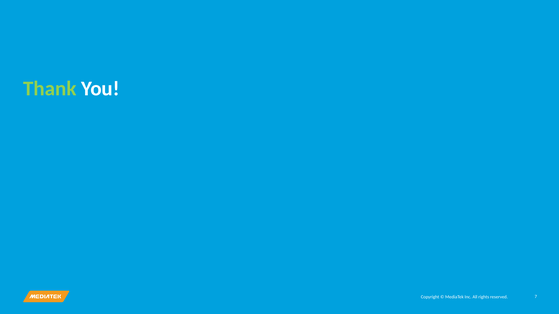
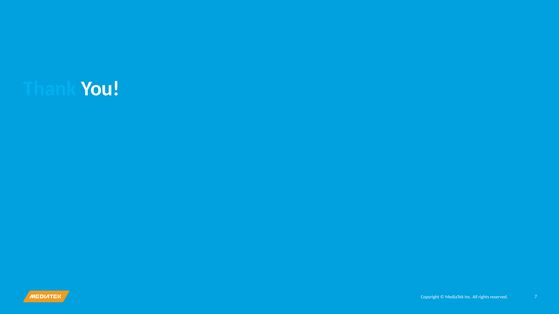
Thank colour: light green -> light blue
